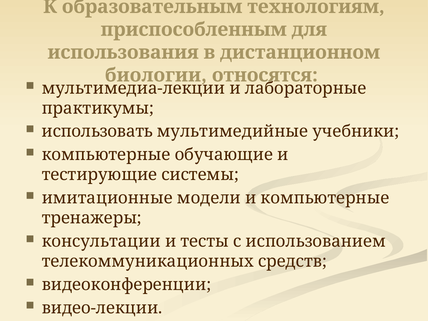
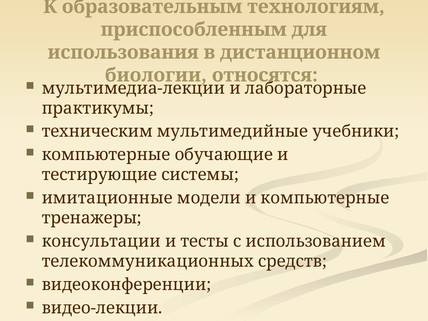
использовать: использовать -> техническим
